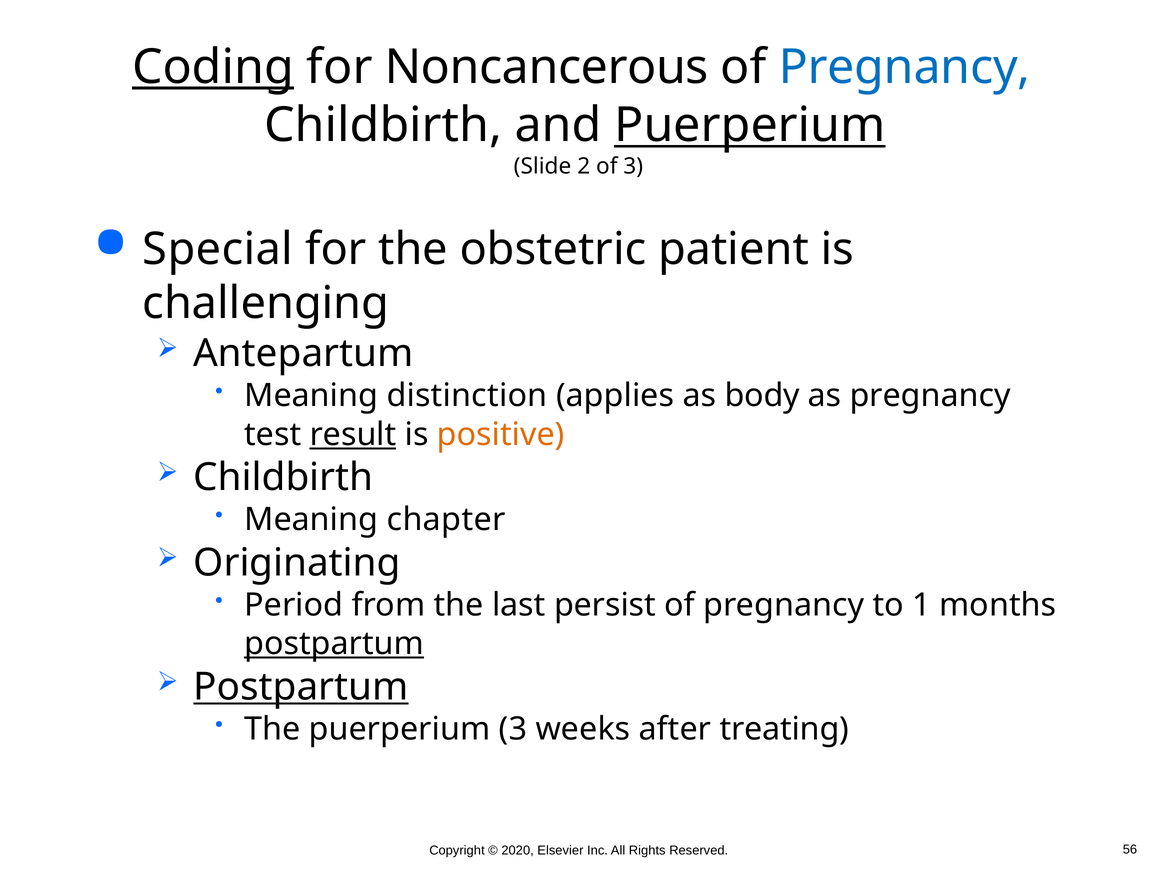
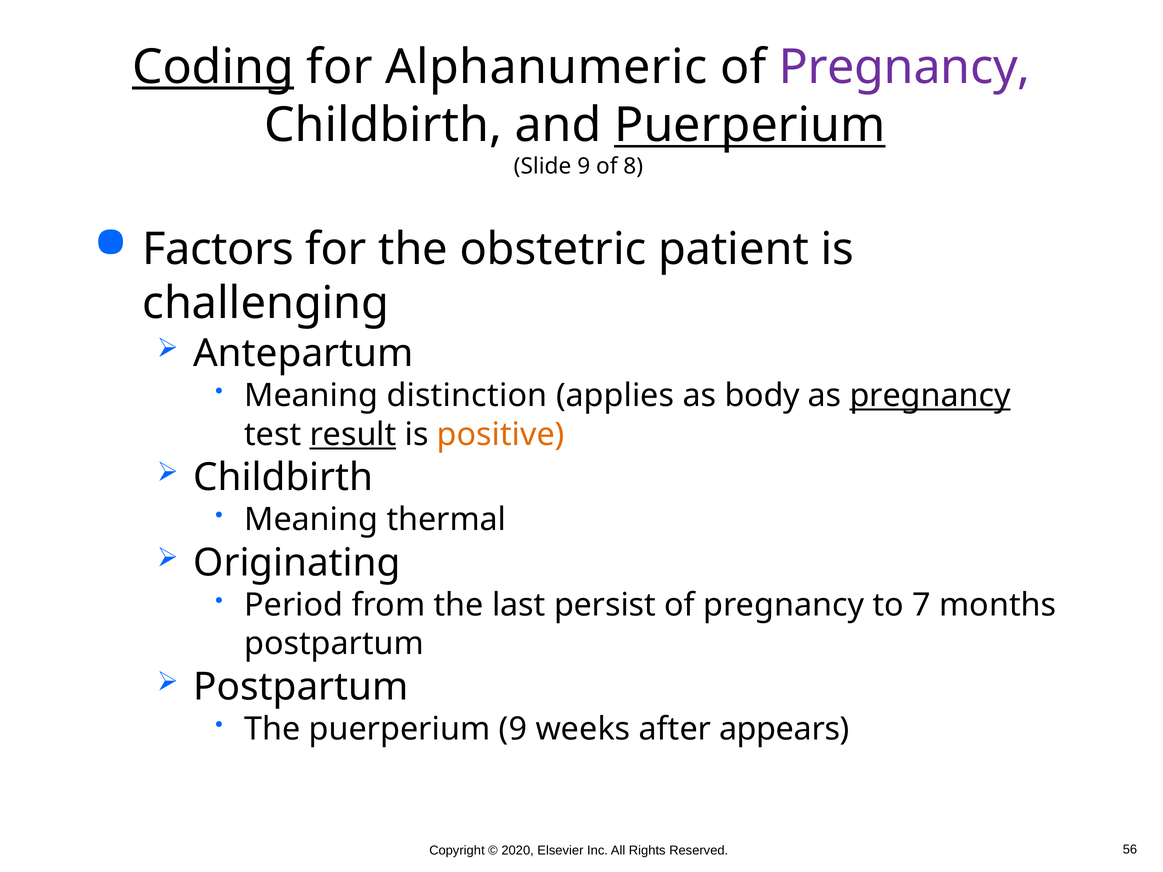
Noncancerous: Noncancerous -> Alphanumeric
Pregnancy at (905, 67) colour: blue -> purple
Slide 2: 2 -> 9
of 3: 3 -> 8
Special: Special -> Factors
pregnancy at (930, 396) underline: none -> present
chapter: chapter -> thermal
1: 1 -> 7
postpartum at (334, 644) underline: present -> none
Postpartum at (301, 687) underline: present -> none
puerperium 3: 3 -> 9
treating: treating -> appears
